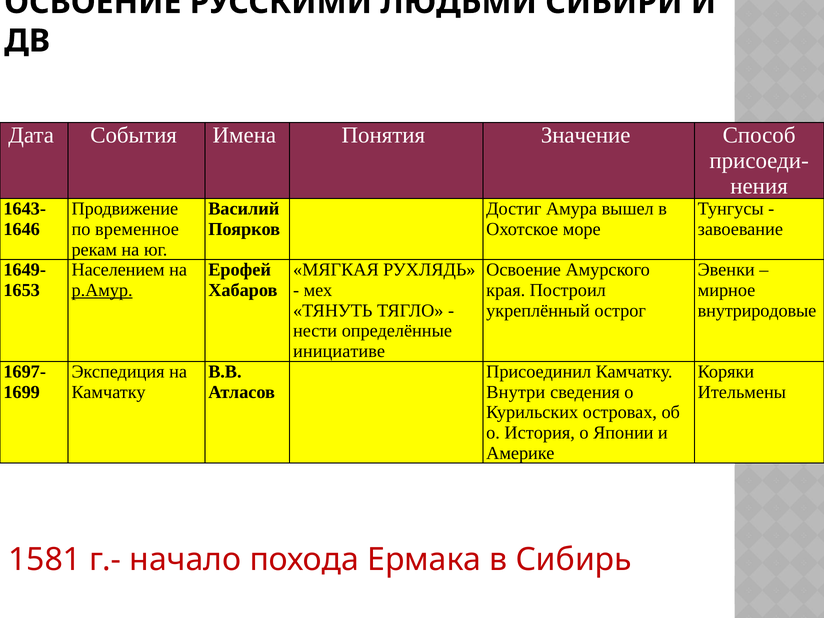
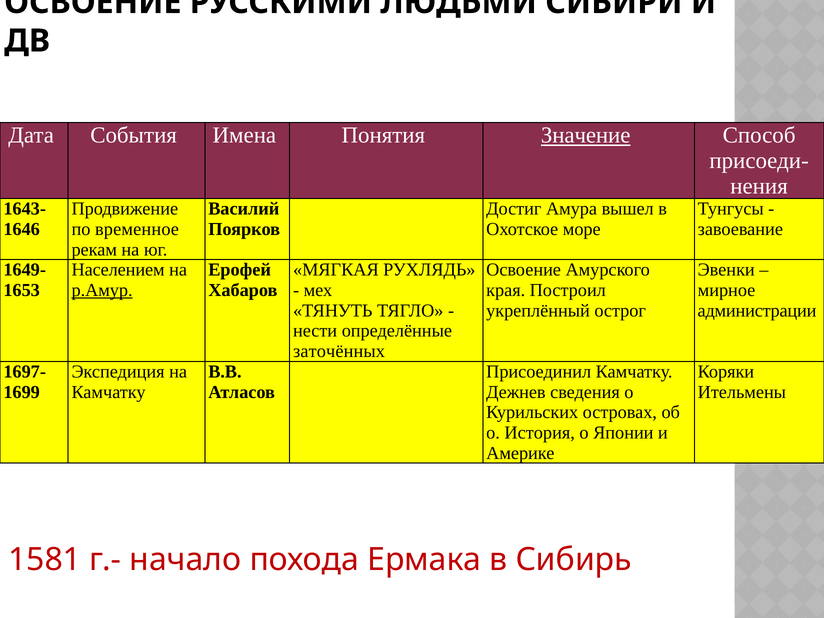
Значение underline: none -> present
внутриродовые: внутриродовые -> администрации
инициативе: инициативе -> заточённых
Внутри: Внутри -> Дежнев
